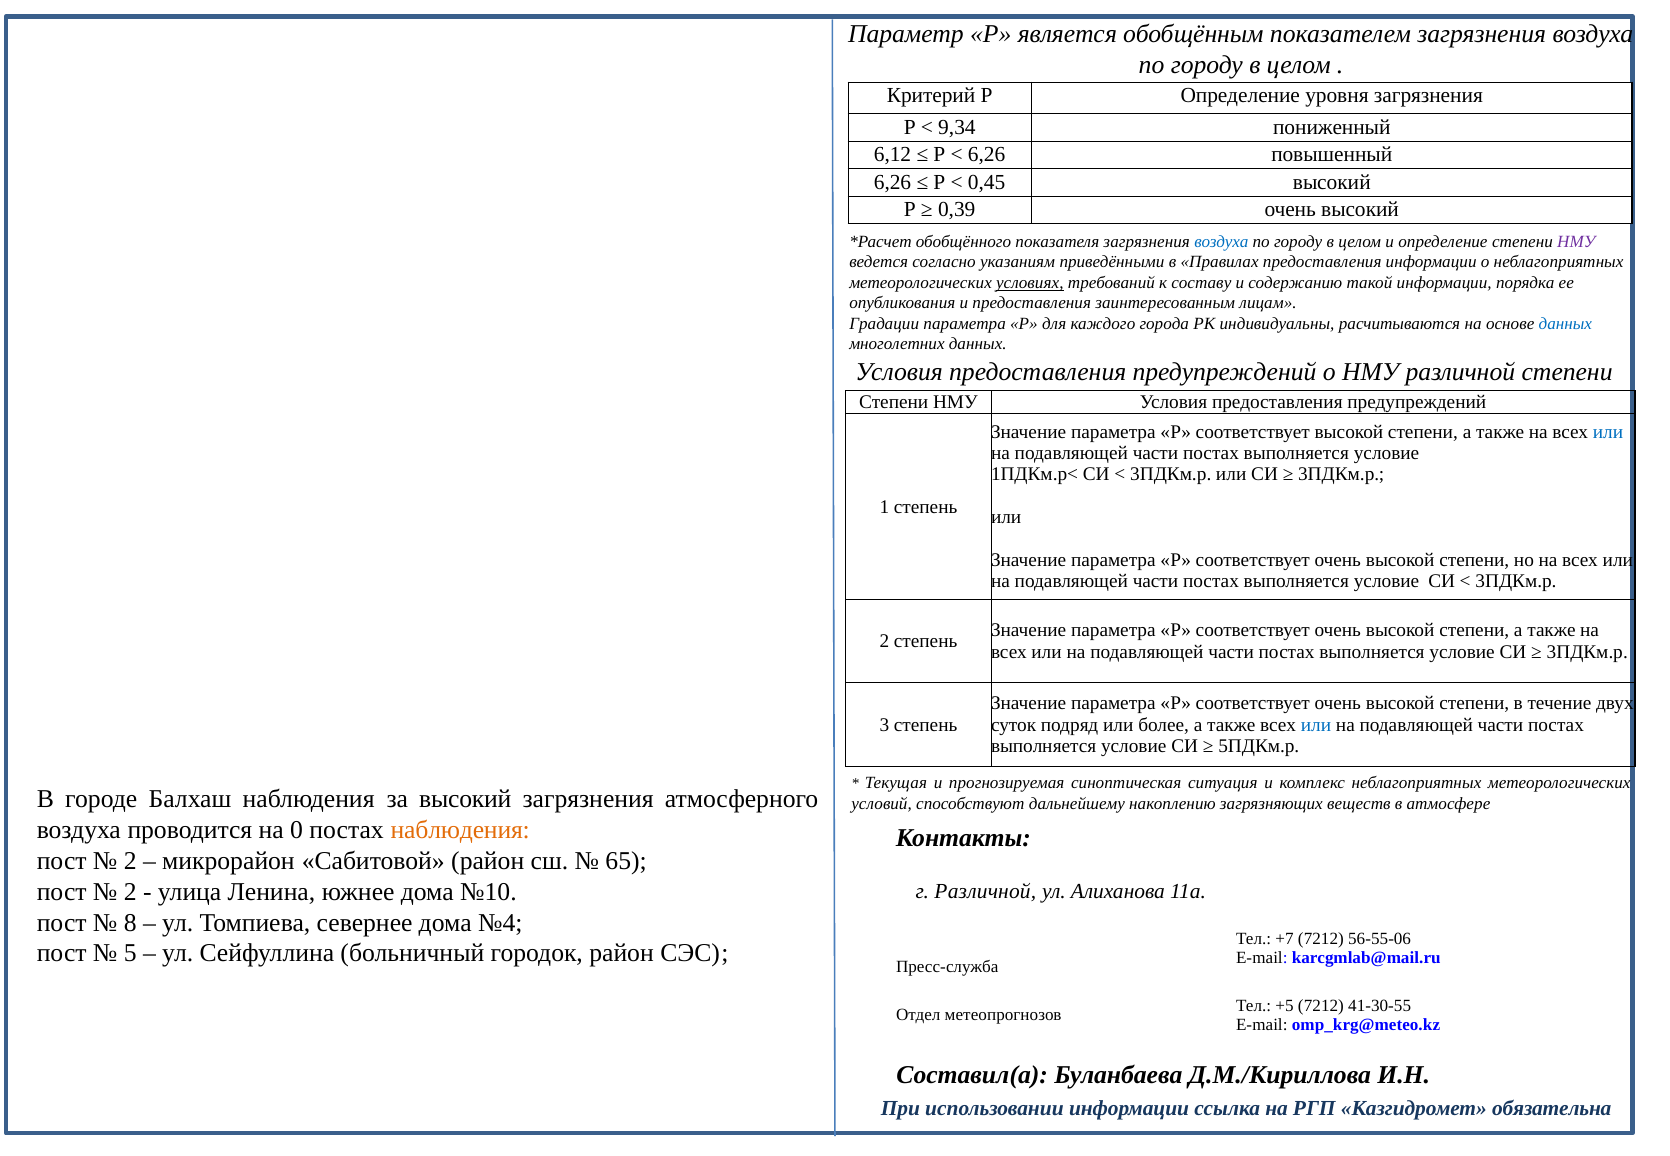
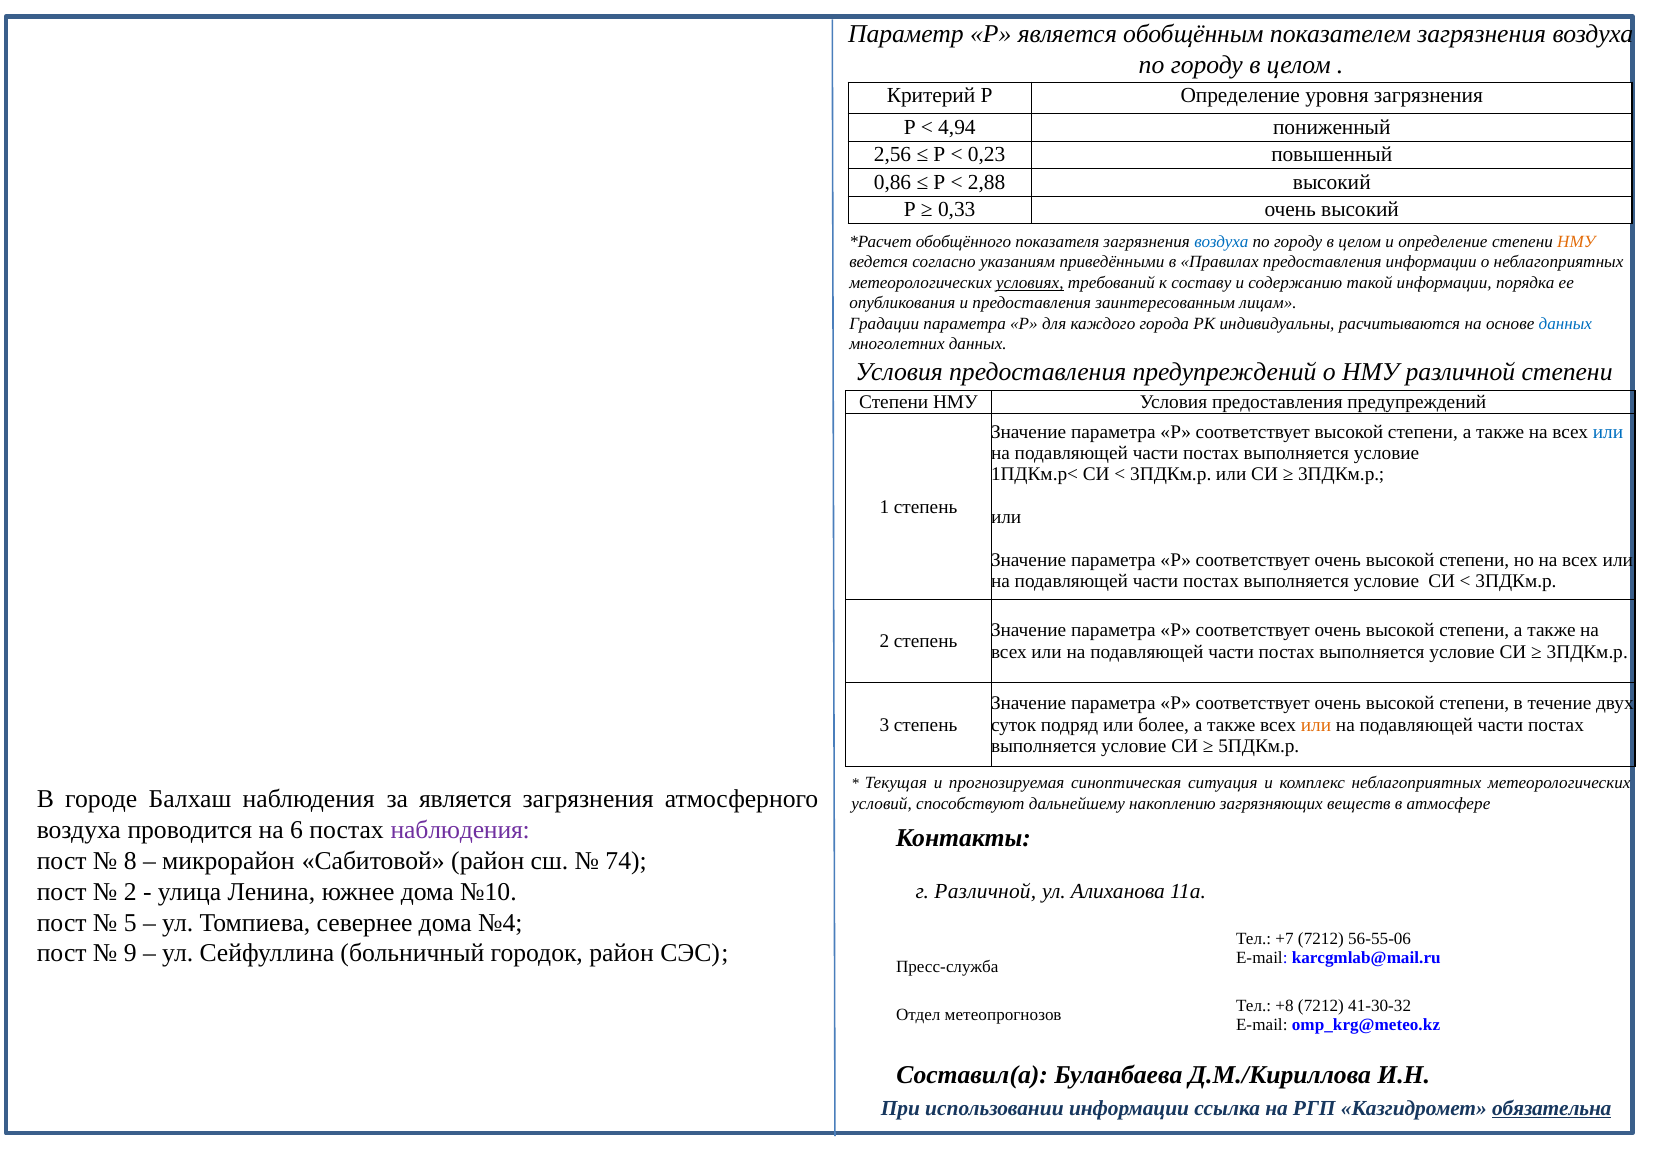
9,34: 9,34 -> 4,94
6,12: 6,12 -> 2,56
6,26 at (987, 155): 6,26 -> 0,23
6,26 at (893, 182): 6,26 -> 0,86
0,45: 0,45 -> 2,88
0,39: 0,39 -> 0,33
НМУ at (1576, 242) colour: purple -> orange
или at (1316, 725) colour: blue -> orange
за высокий: высокий -> является
0: 0 -> 6
наблюдения at (460, 830) colour: orange -> purple
2 at (130, 861): 2 -> 8
65: 65 -> 74
8: 8 -> 5
5: 5 -> 9
+5: +5 -> +8
41-30-55: 41-30-55 -> 41-30-32
обязательна underline: none -> present
